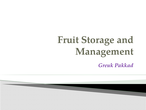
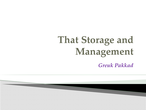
Fruit: Fruit -> That
